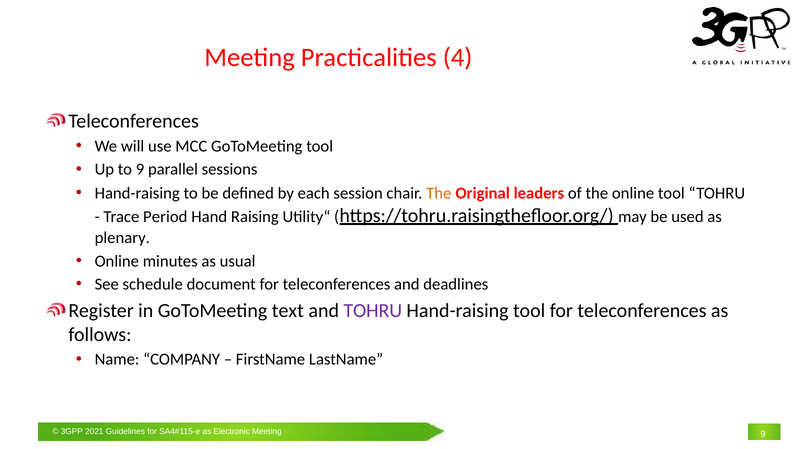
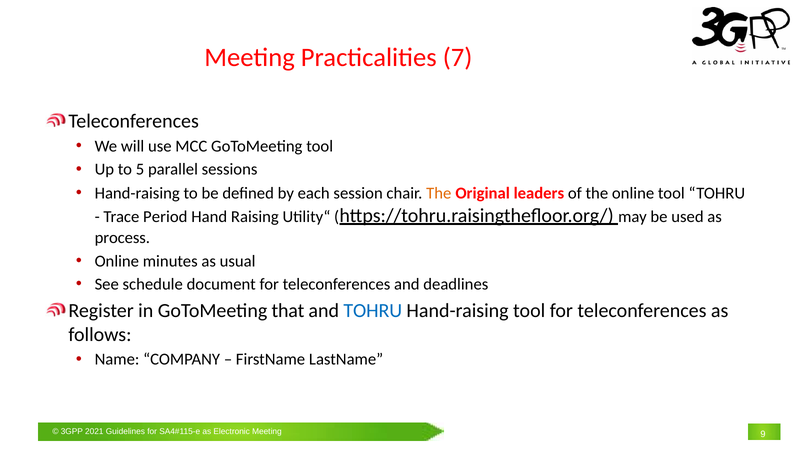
4: 4 -> 7
to 9: 9 -> 5
plenary: plenary -> process
text: text -> that
TOHRU at (373, 311) colour: purple -> blue
